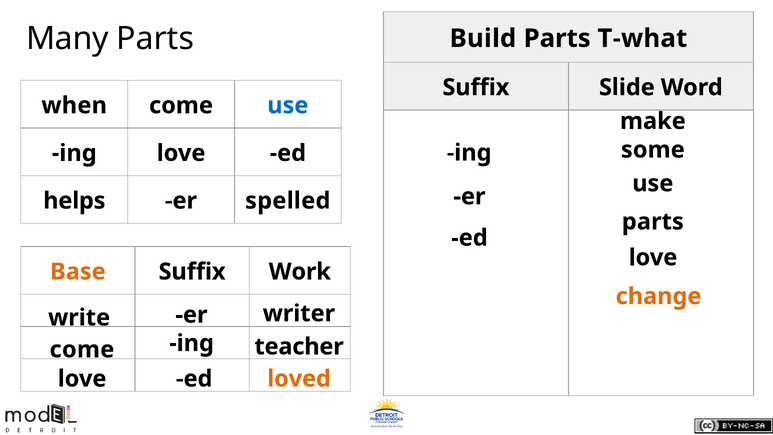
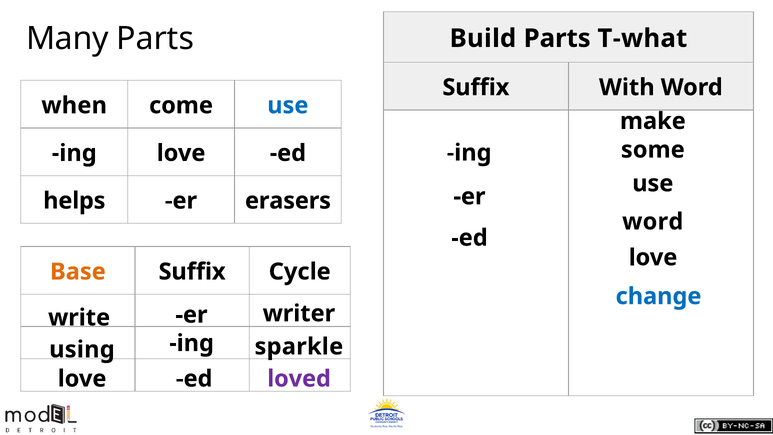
Slide: Slide -> With
spelled: spelled -> erasers
parts at (653, 222): parts -> word
Work: Work -> Cycle
change colour: orange -> blue
come at (82, 349): come -> using
teacher: teacher -> sparkle
loved colour: orange -> purple
